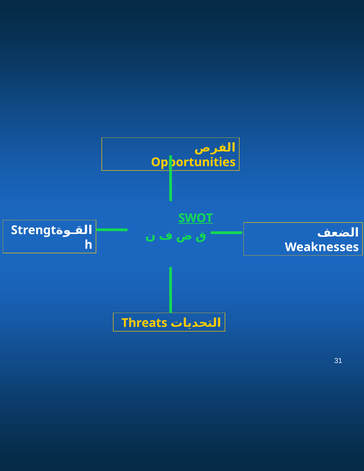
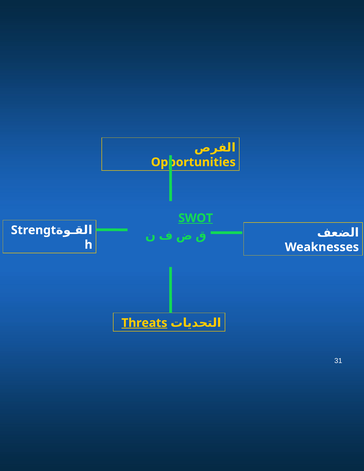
Threats underline: none -> present
